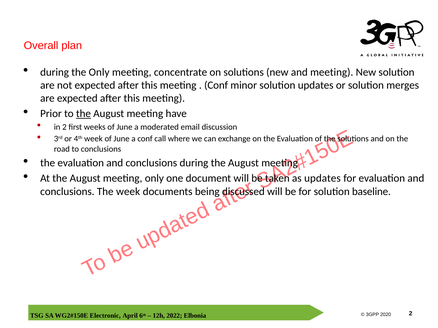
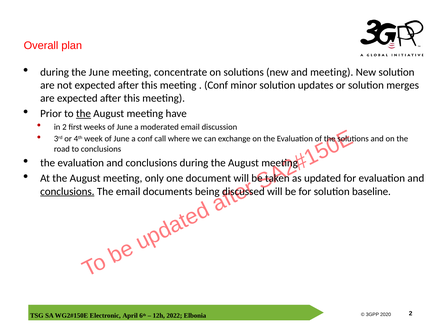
the Only: Only -> June
updates at (322, 179): updates -> updated
conclusions at (67, 192) underline: none -> present
The week: week -> email
